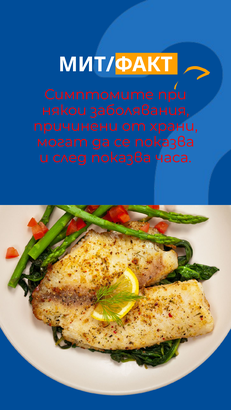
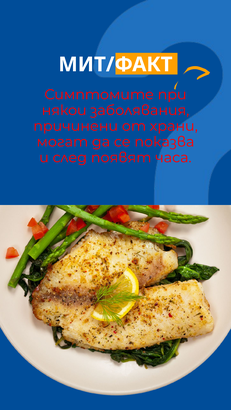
след показва: показва -> появят
